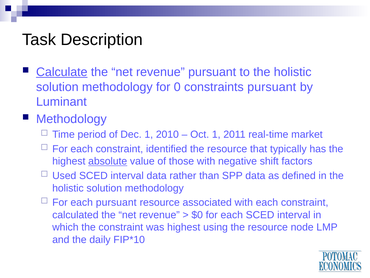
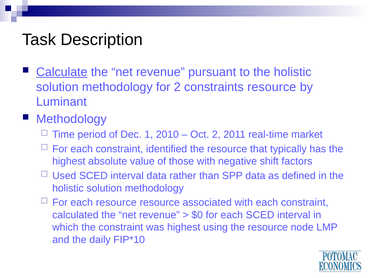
for 0: 0 -> 2
constraints pursuant: pursuant -> resource
Oct 1: 1 -> 2
absolute underline: present -> none
each pursuant: pursuant -> resource
